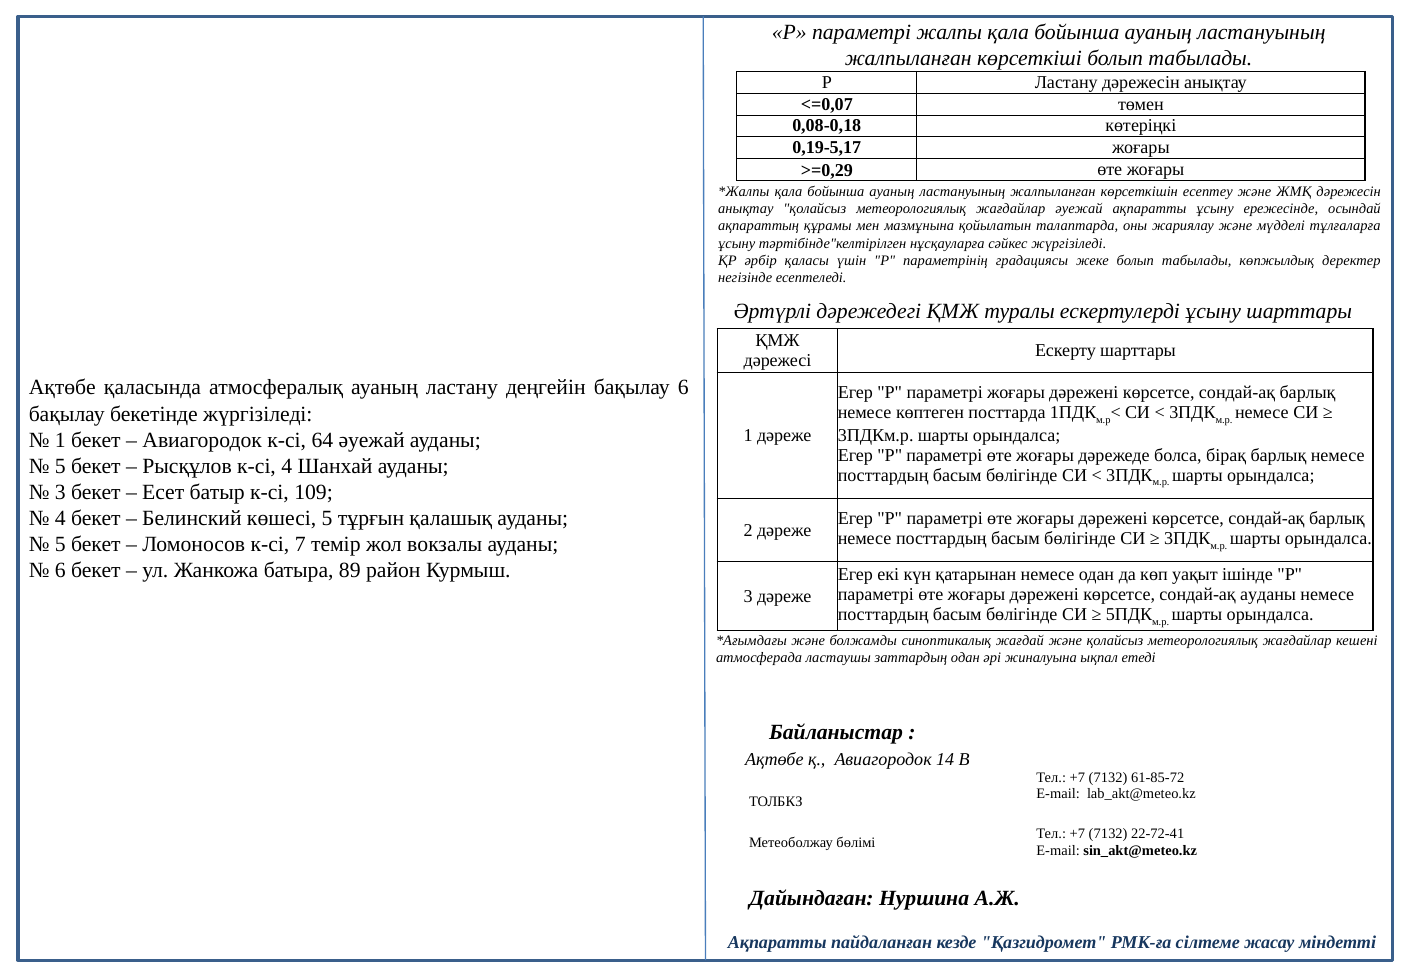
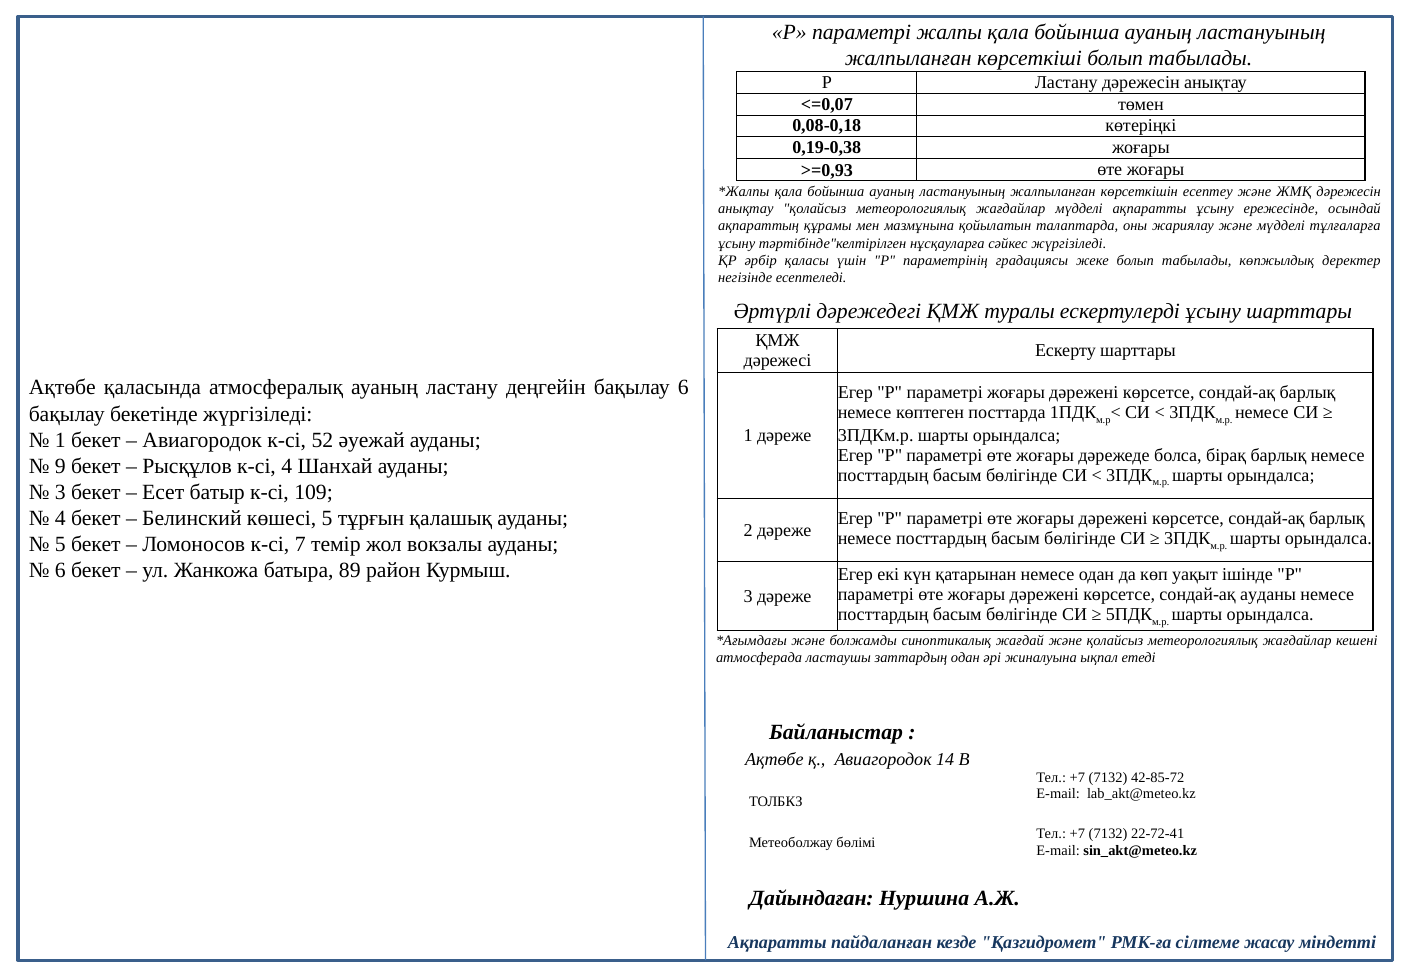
0,19-5,17: 0,19-5,17 -> 0,19-0,38
>=0,29: >=0,29 -> >=0,93
жағдайлар әуежай: әуежай -> мүдделі
64: 64 -> 52
5 at (60, 466): 5 -> 9
61-85-72: 61-85-72 -> 42-85-72
